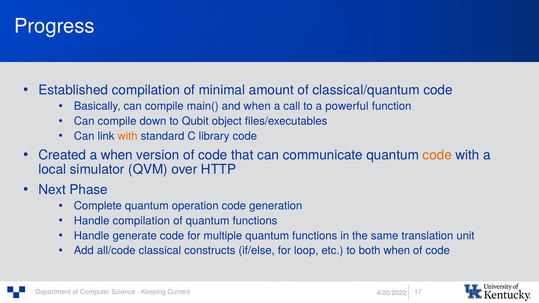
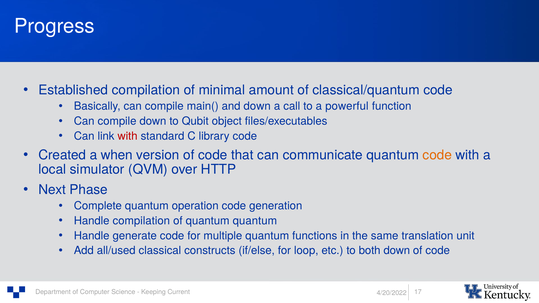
and when: when -> down
with at (128, 136) colour: orange -> red
of quantum functions: functions -> quantum
all/code: all/code -> all/used
both when: when -> down
